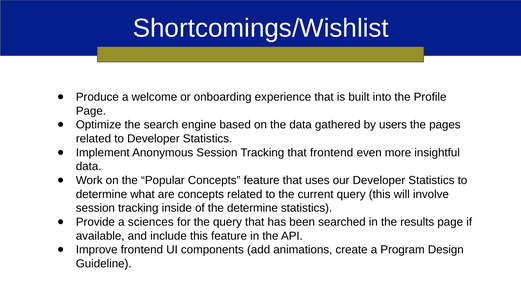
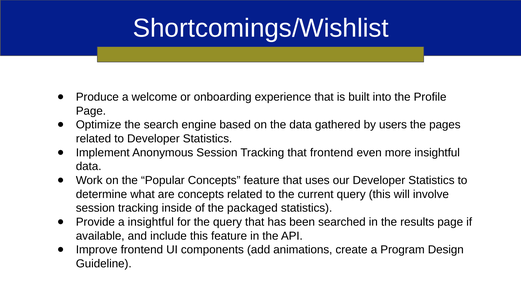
the determine: determine -> packaged
a sciences: sciences -> insightful
